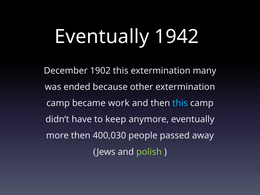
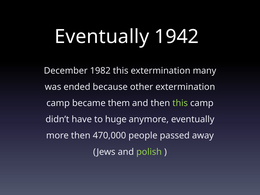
1902: 1902 -> 1982
work: work -> them
this at (180, 103) colour: light blue -> light green
keep: keep -> huge
400,030: 400,030 -> 470,000
